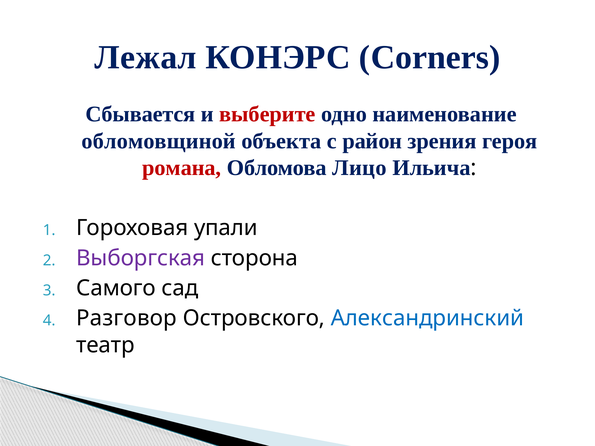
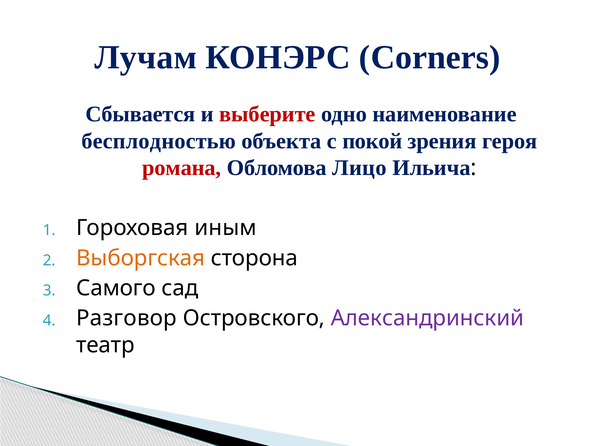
Лежал: Лежал -> Лучам
обломовщиной: обломовщиной -> бесплодностью
район: район -> покой
упали: упали -> иным
Выборгская colour: purple -> orange
Александринский colour: blue -> purple
